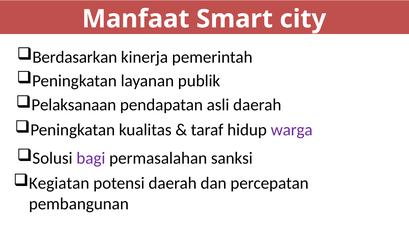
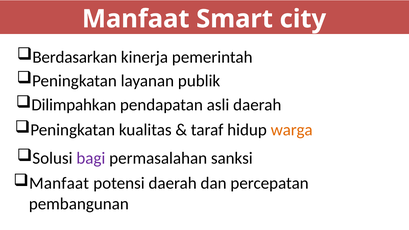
Pelaksanaan: Pelaksanaan -> Dilimpahkan
warga colour: purple -> orange
Kegiatan at (59, 183): Kegiatan -> Manfaat
